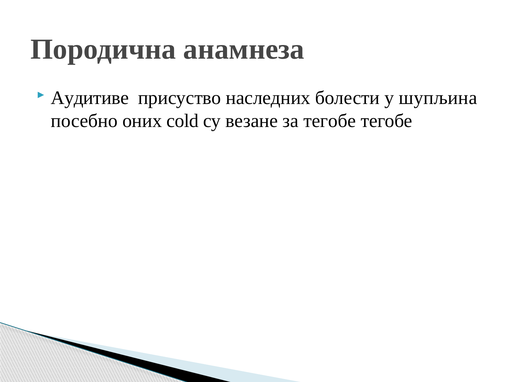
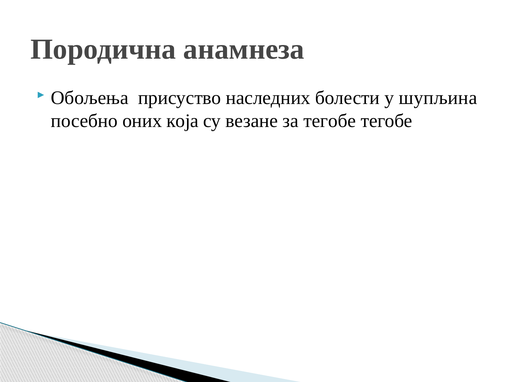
Аудитиве: Аудитиве -> Обољења
cold: cold -> која
